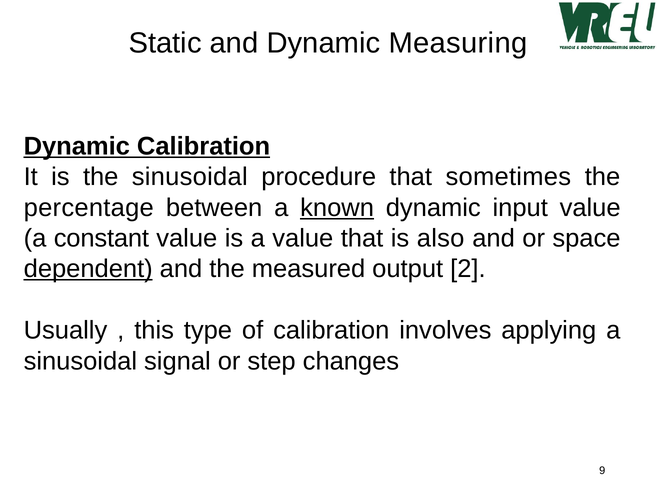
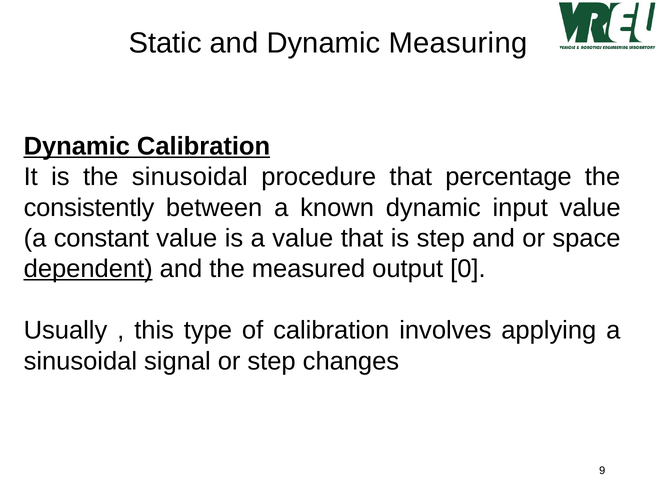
sometimes: sometimes -> percentage
percentage: percentage -> consistently
known underline: present -> none
is also: also -> step
2: 2 -> 0
